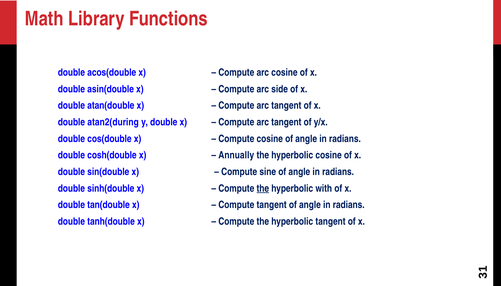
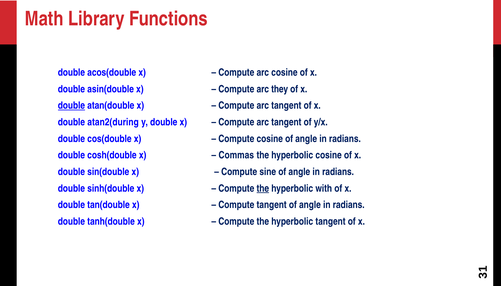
side: side -> they
double at (71, 106) underline: none -> present
Annually: Annually -> Commas
